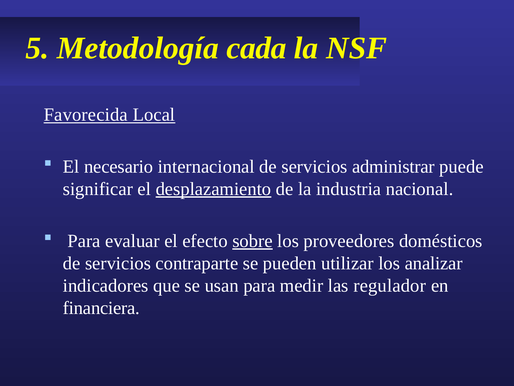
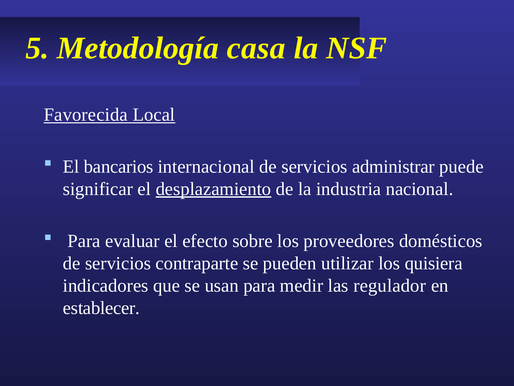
cada: cada -> casa
necesario: necesario -> bancarios
sobre underline: present -> none
analizar: analizar -> quisiera
financiera: financiera -> establecer
